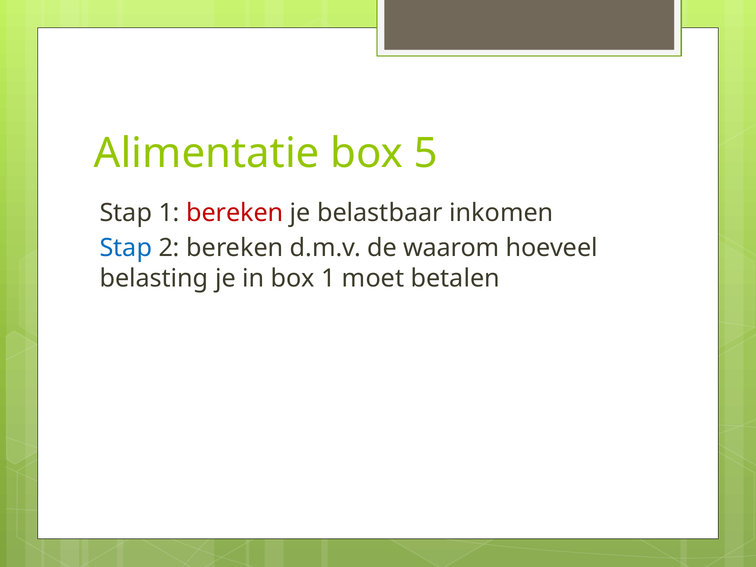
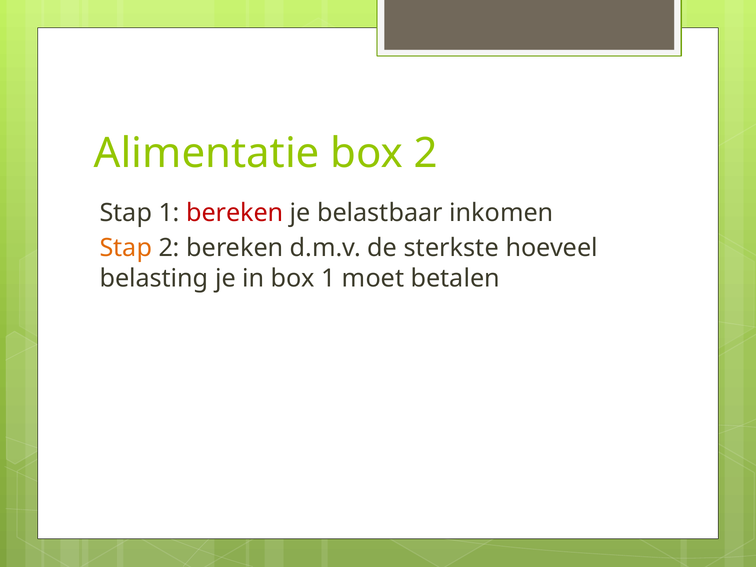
box 5: 5 -> 2
Stap at (126, 248) colour: blue -> orange
waarom: waarom -> sterkste
